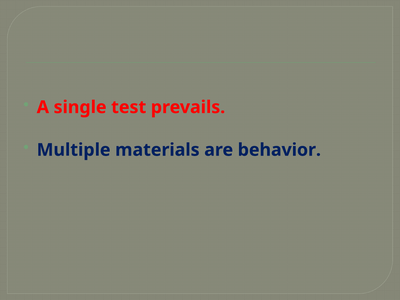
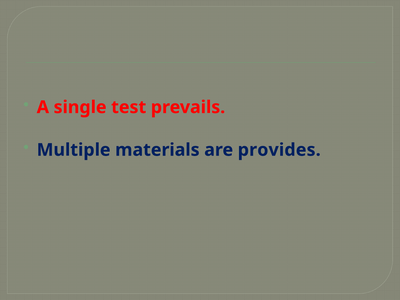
behavior: behavior -> provides
